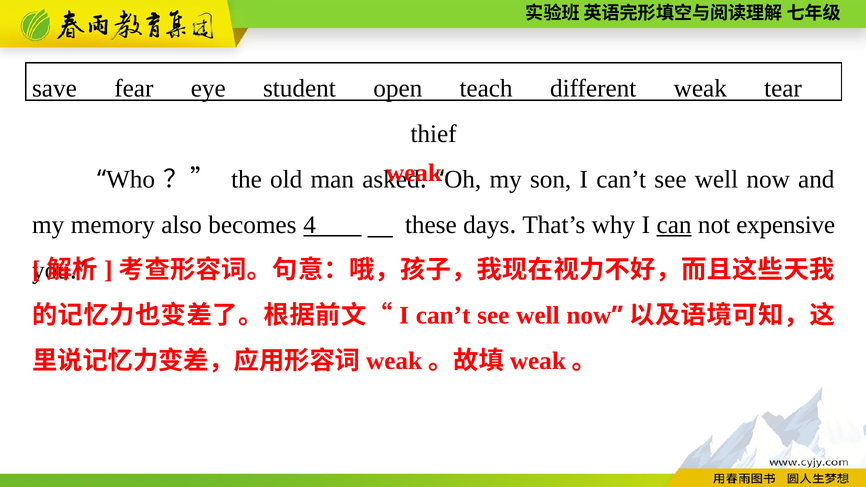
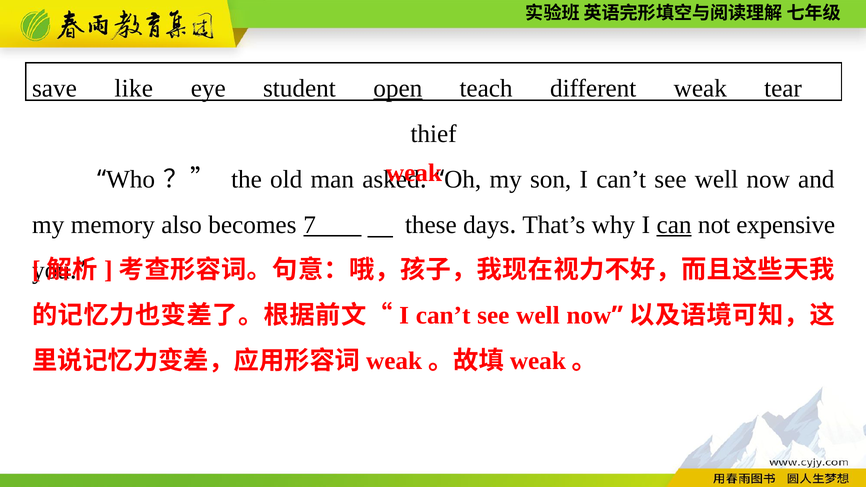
fear: fear -> like
open underline: none -> present
4: 4 -> 7
